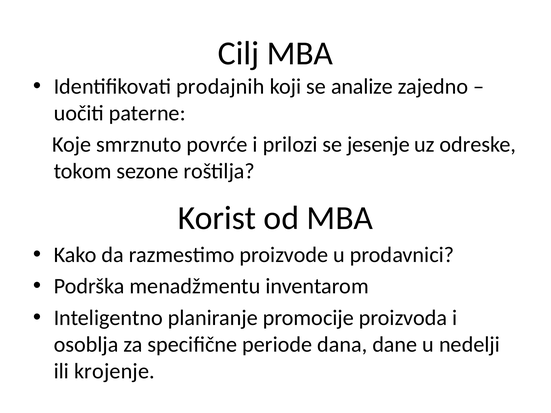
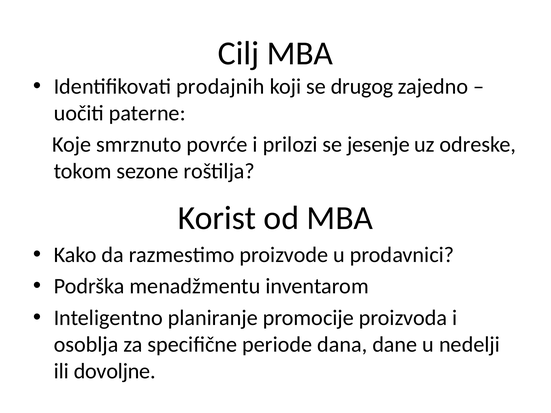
analize: analize -> drugog
krojenje: krojenje -> dovoljne
